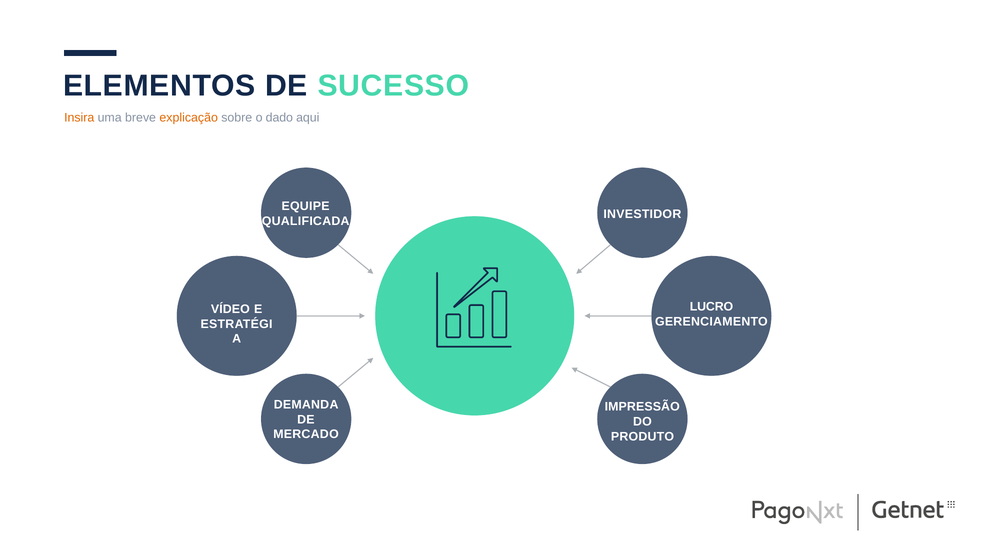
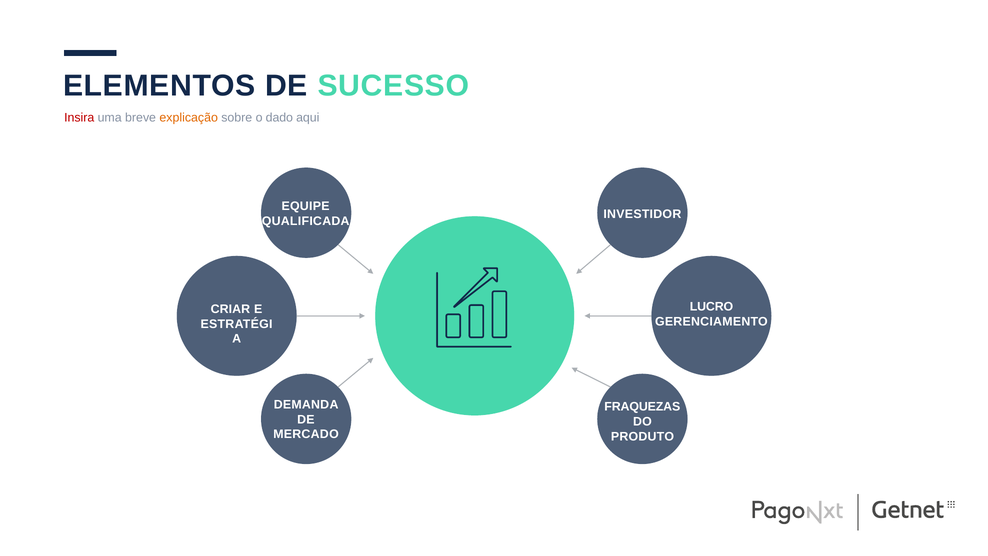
Insira colour: orange -> red
VÍDEO: VÍDEO -> CRIAR
IMPRESSÃO: IMPRESSÃO -> FRAQUEZAS
